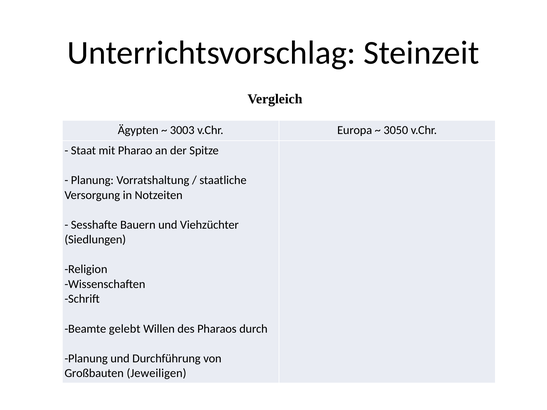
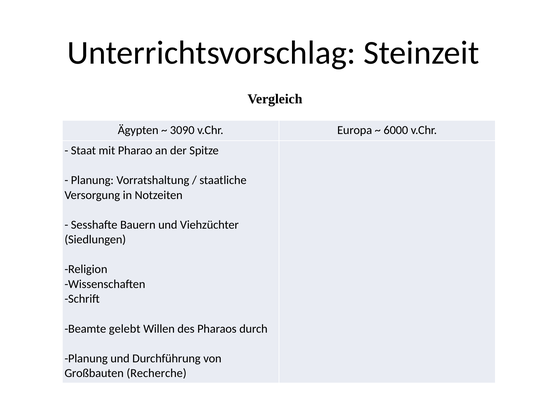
3003: 3003 -> 3090
3050: 3050 -> 6000
Jeweiligen: Jeweiligen -> Recherche
